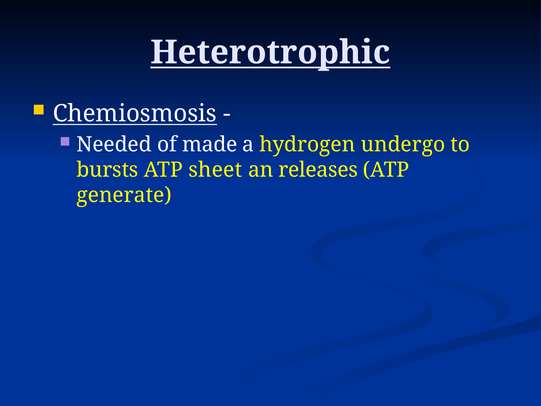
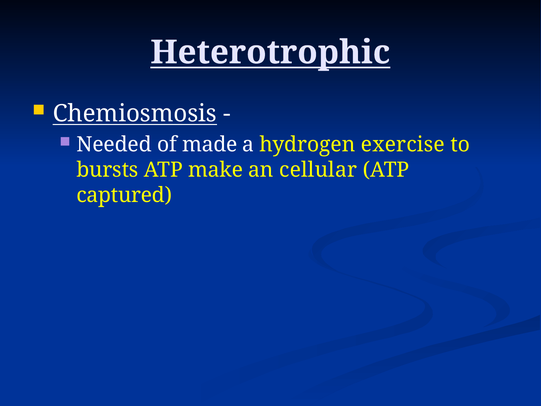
undergo: undergo -> exercise
sheet: sheet -> make
releases: releases -> cellular
generate: generate -> captured
